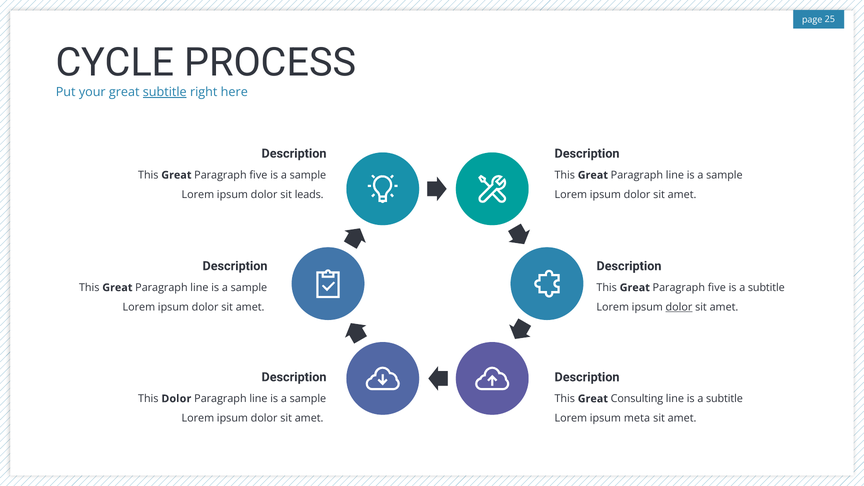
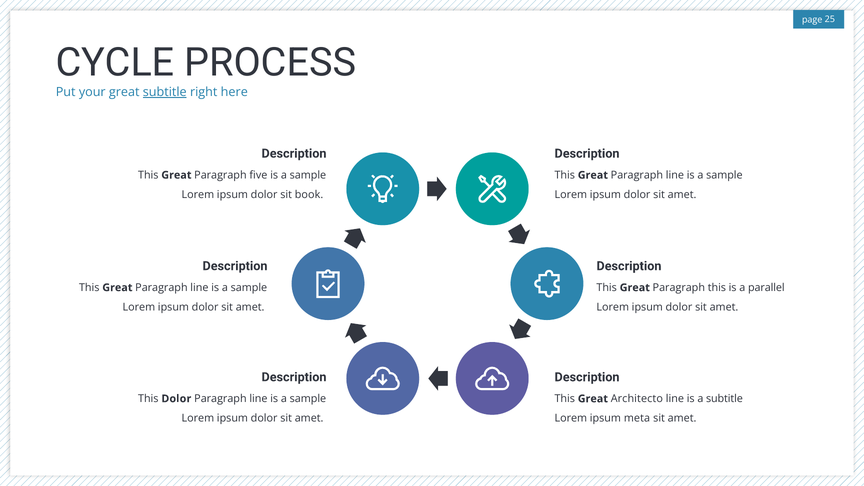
leads: leads -> book
five at (717, 288): five -> this
subtitle at (766, 288): subtitle -> parallel
dolor at (679, 307) underline: present -> none
Consulting: Consulting -> Architecto
